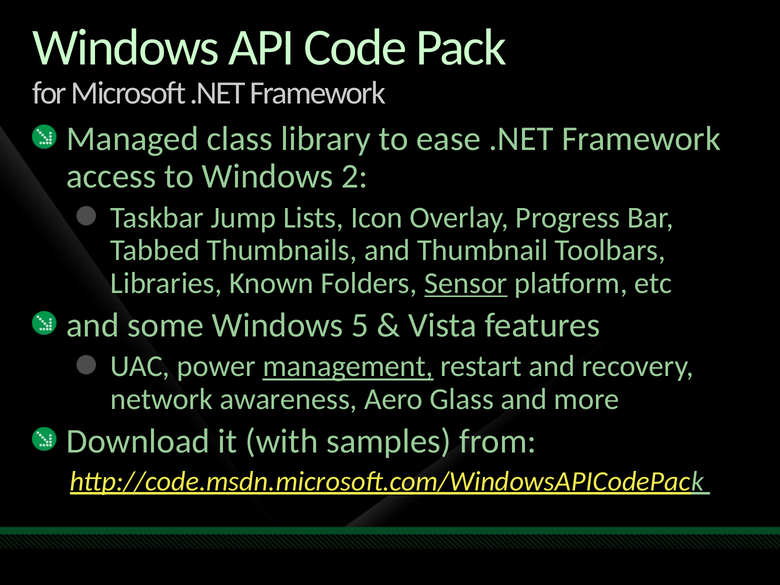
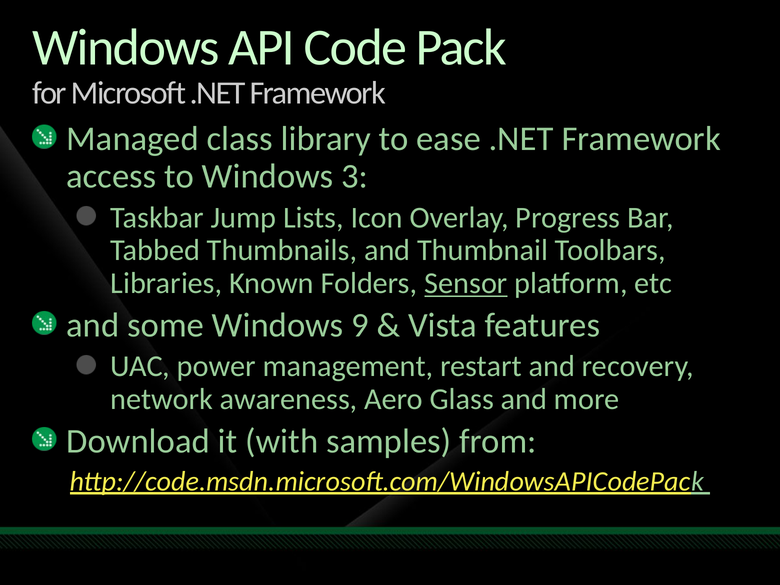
2: 2 -> 3
5: 5 -> 9
management underline: present -> none
